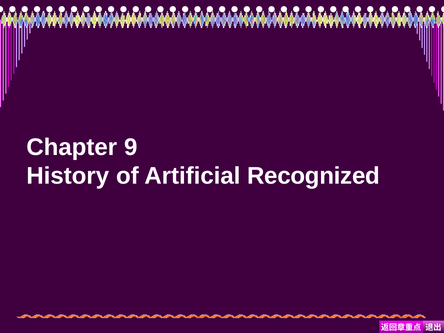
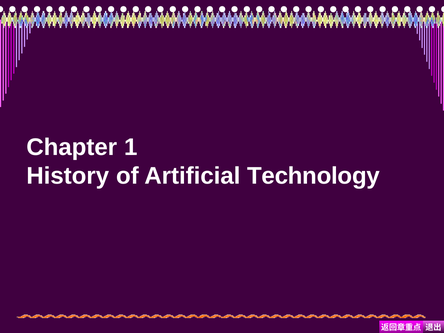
9: 9 -> 1
Recognized: Recognized -> Technology
